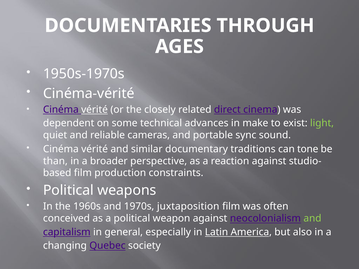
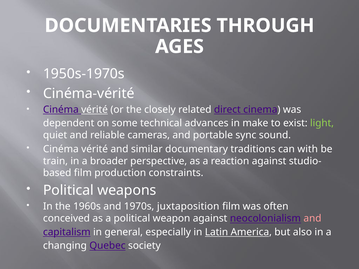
tone: tone -> with
than: than -> train
and at (312, 219) colour: light green -> pink
